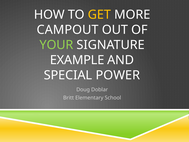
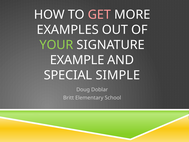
GET colour: yellow -> pink
CAMPOUT: CAMPOUT -> EXAMPLES
POWER: POWER -> SIMPLE
